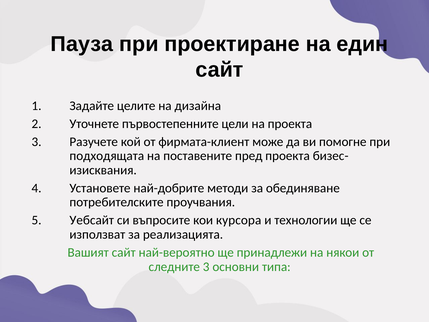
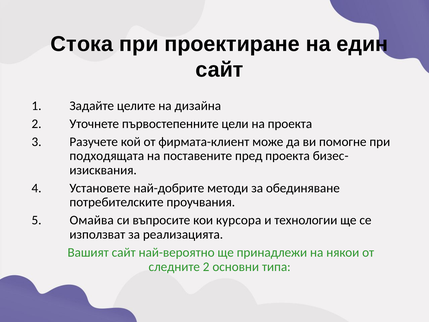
Пауза: Пауза -> Стока
Уебсайт: Уебсайт -> Омайва
следните 3: 3 -> 2
